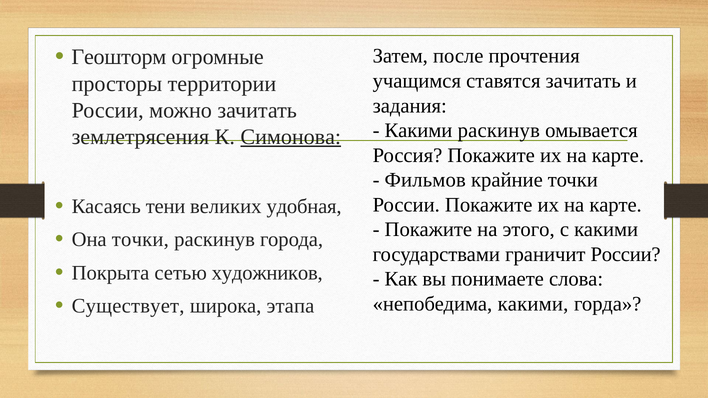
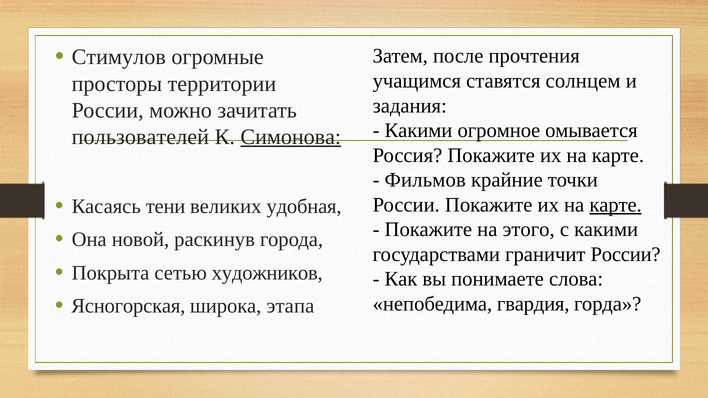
Геошторм: Геошторм -> Стимулов
ставятся зачитать: зачитать -> солнцем
Какими раскинув: раскинув -> огромное
землетрясения: землетрясения -> пользователей
карте at (616, 205) underline: none -> present
Она точки: точки -> новой
Существует: Существует -> Ясногорская
непобедима какими: какими -> гвардия
